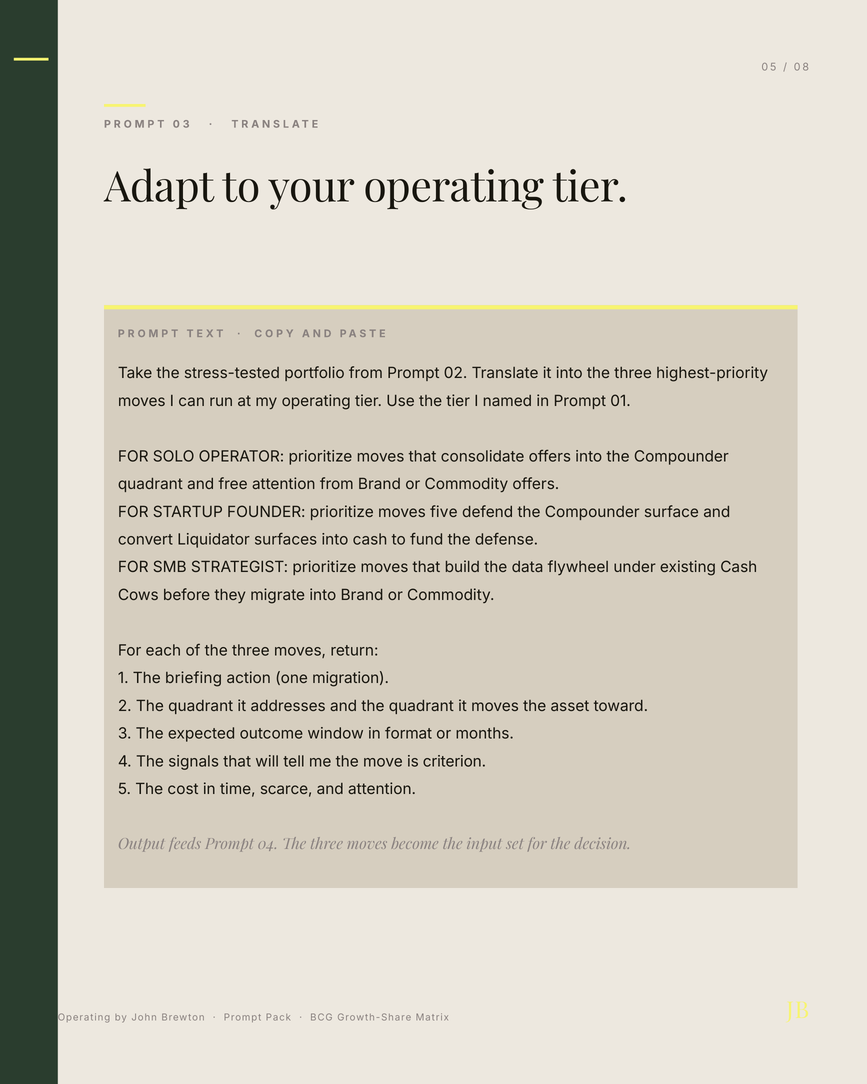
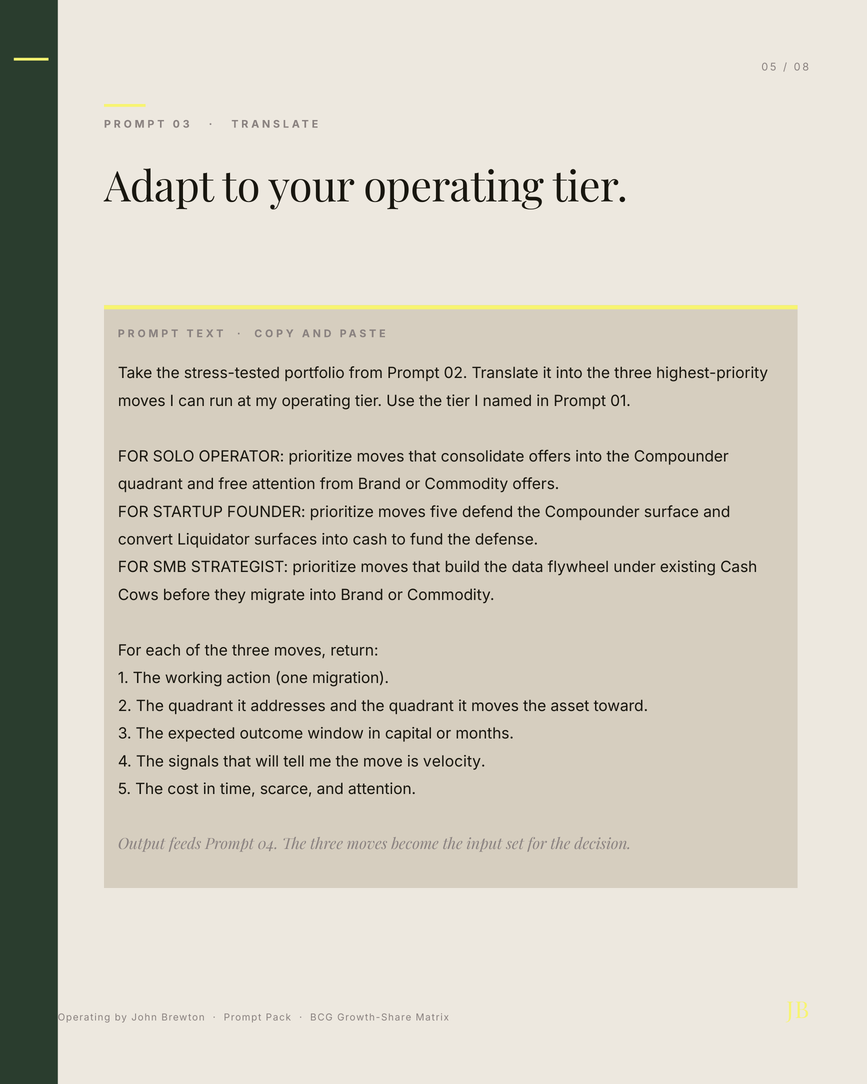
briefing: briefing -> working
format: format -> capital
criterion: criterion -> velocity
